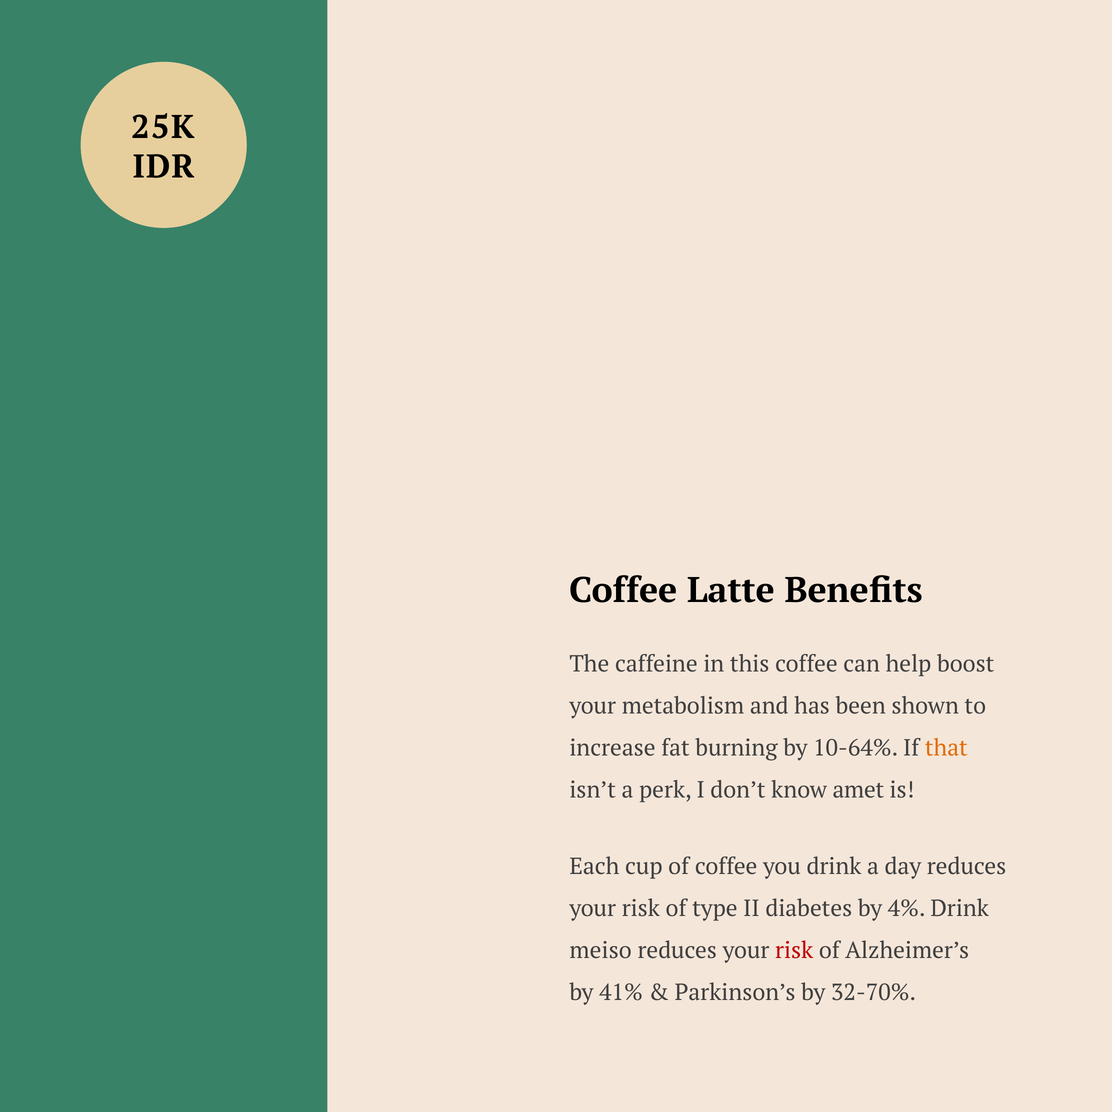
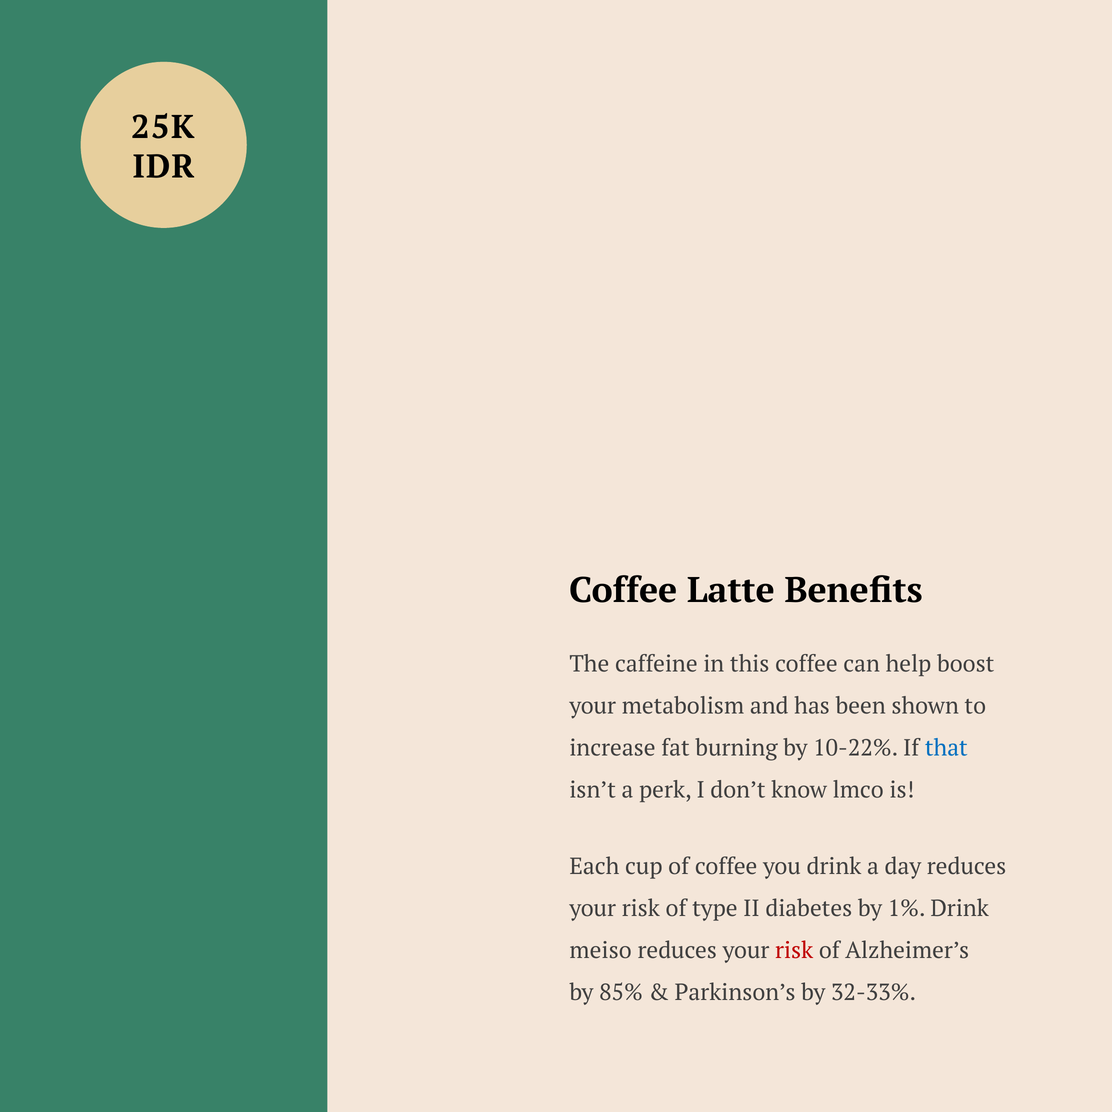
10-64%: 10-64% -> 10-22%
that colour: orange -> blue
amet: amet -> lmco
4%: 4% -> 1%
41%: 41% -> 85%
32-70%: 32-70% -> 32-33%
